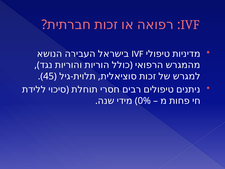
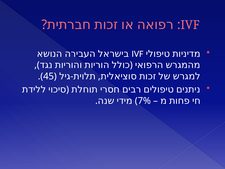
0%: 0% -> 7%
